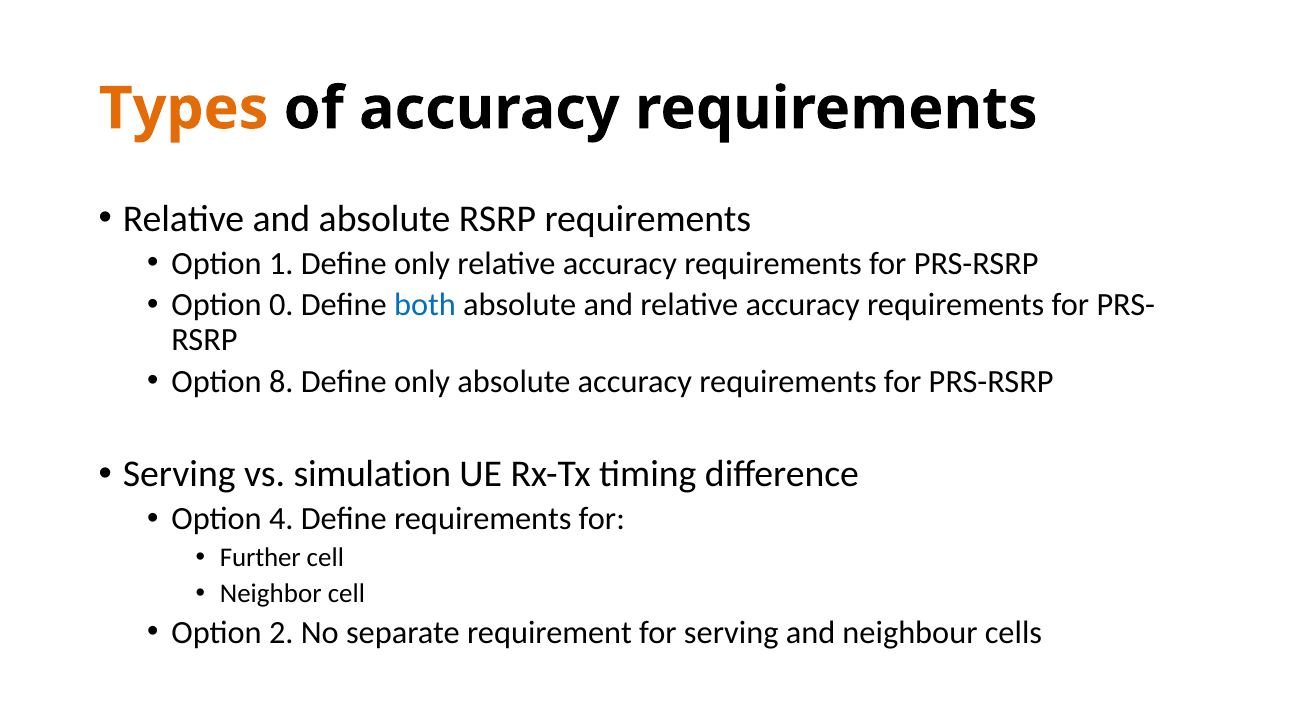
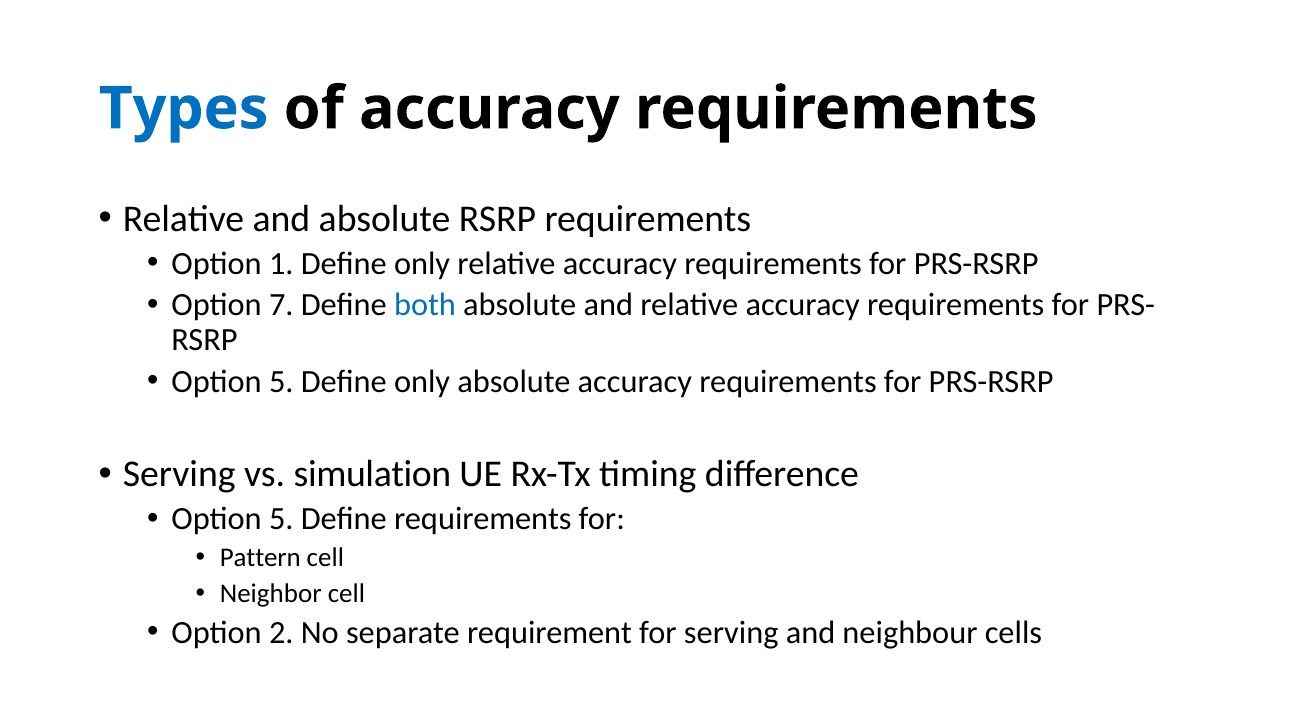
Types colour: orange -> blue
0: 0 -> 7
8 at (281, 382): 8 -> 5
4 at (281, 519): 4 -> 5
Further: Further -> Pattern
